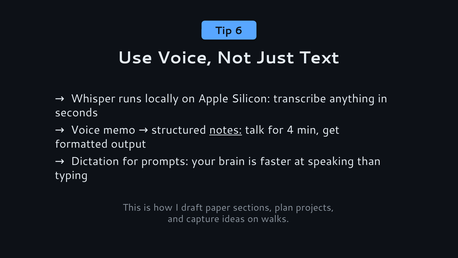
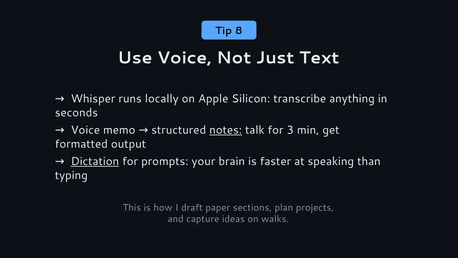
6: 6 -> 8
4: 4 -> 3
Dictation underline: none -> present
